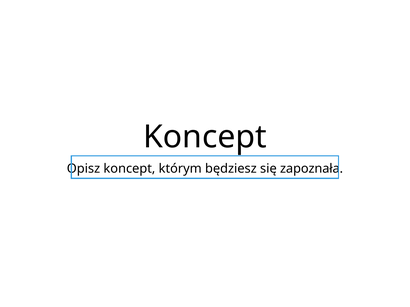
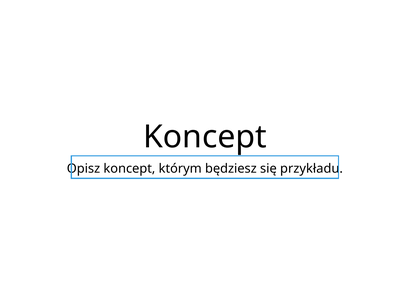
zapoznała: zapoznała -> przykładu
